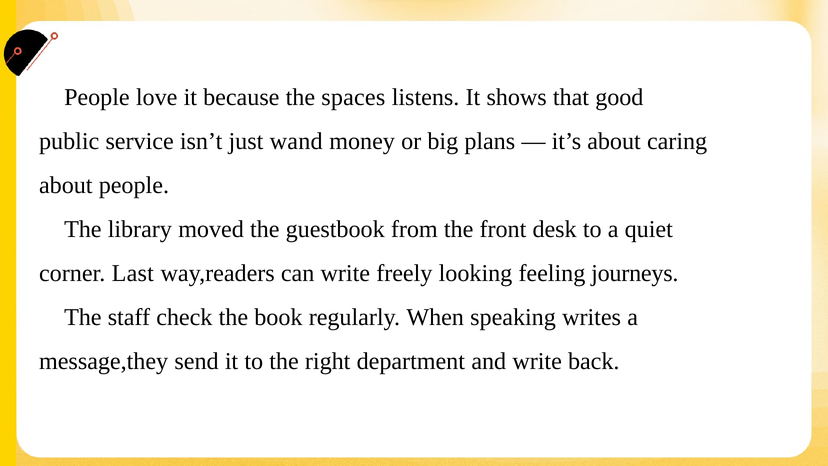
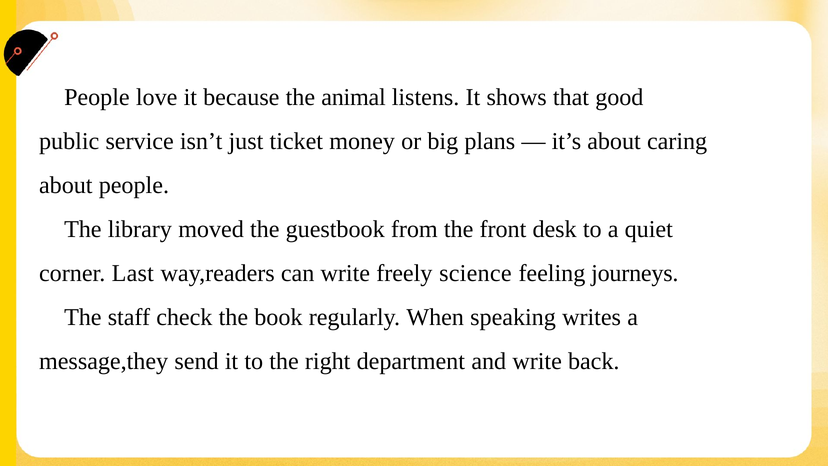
spaces: spaces -> animal
wand: wand -> ticket
looking: looking -> science
